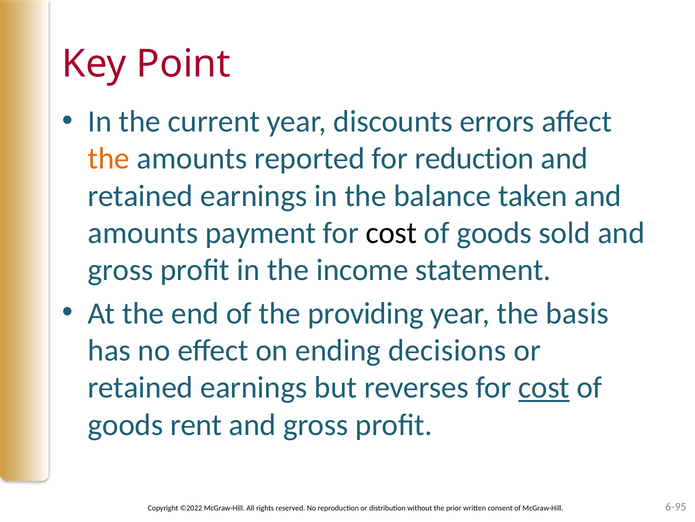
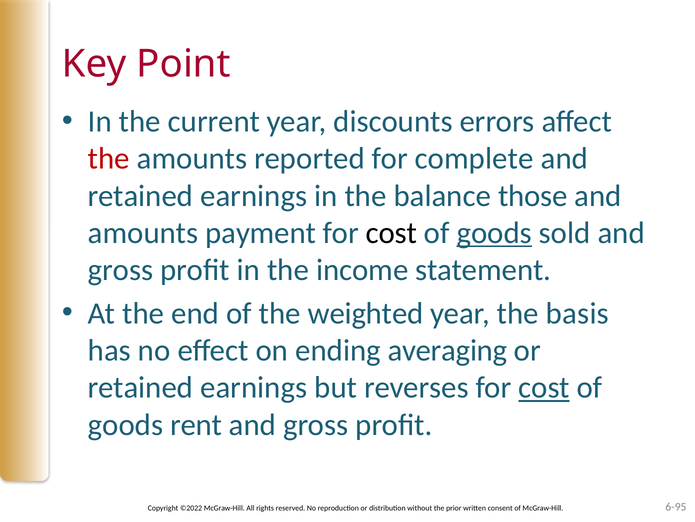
the at (109, 158) colour: orange -> red
reduction: reduction -> complete
taken: taken -> those
goods at (494, 233) underline: none -> present
providing: providing -> weighted
decisions: decisions -> averaging
